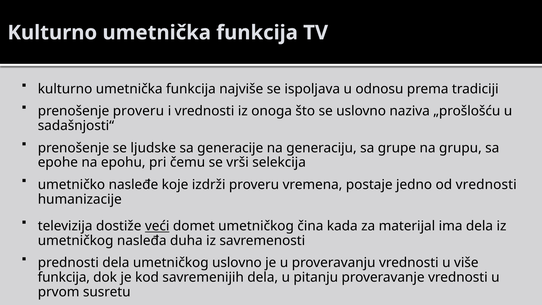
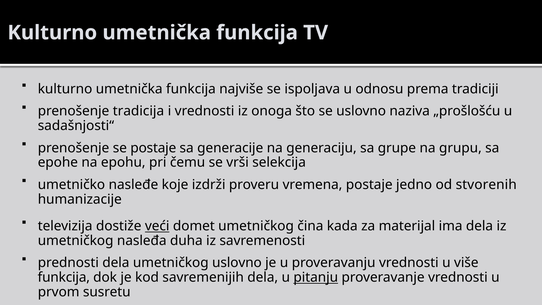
prenošenje proveru: proveru -> tradicija
se ljudske: ljudske -> postaje
od vrednosti: vrednosti -> stvorenih
pitanju underline: none -> present
